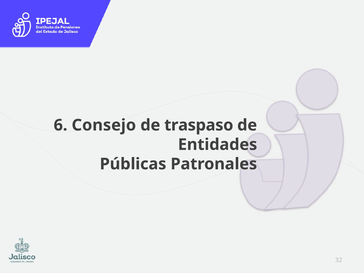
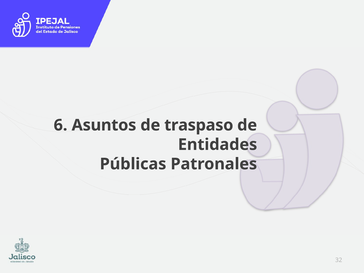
Consejo: Consejo -> Asuntos
